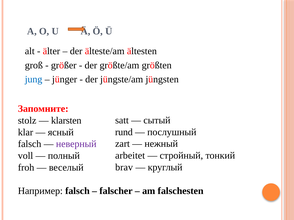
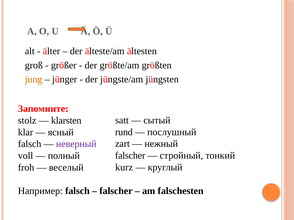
jung colour: blue -> orange
arbeitet at (130, 156): arbeitet -> falscher
brav: brav -> kurz
